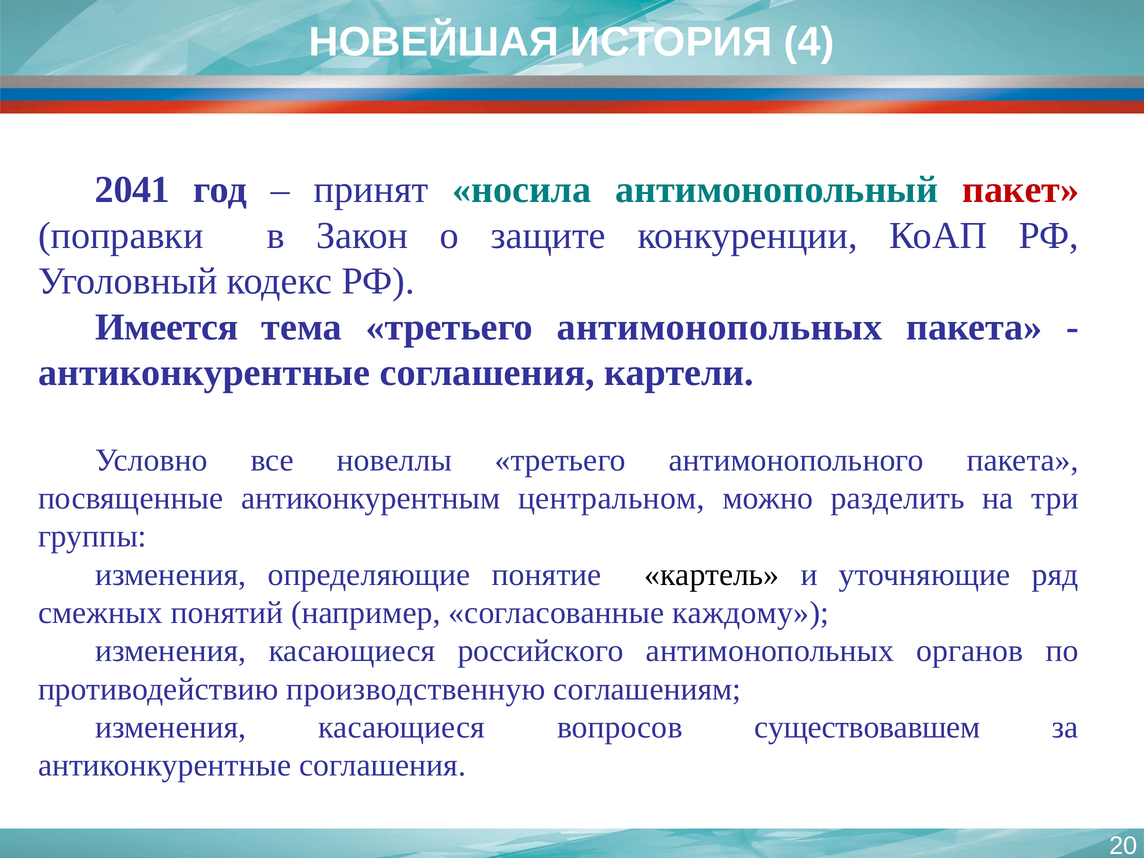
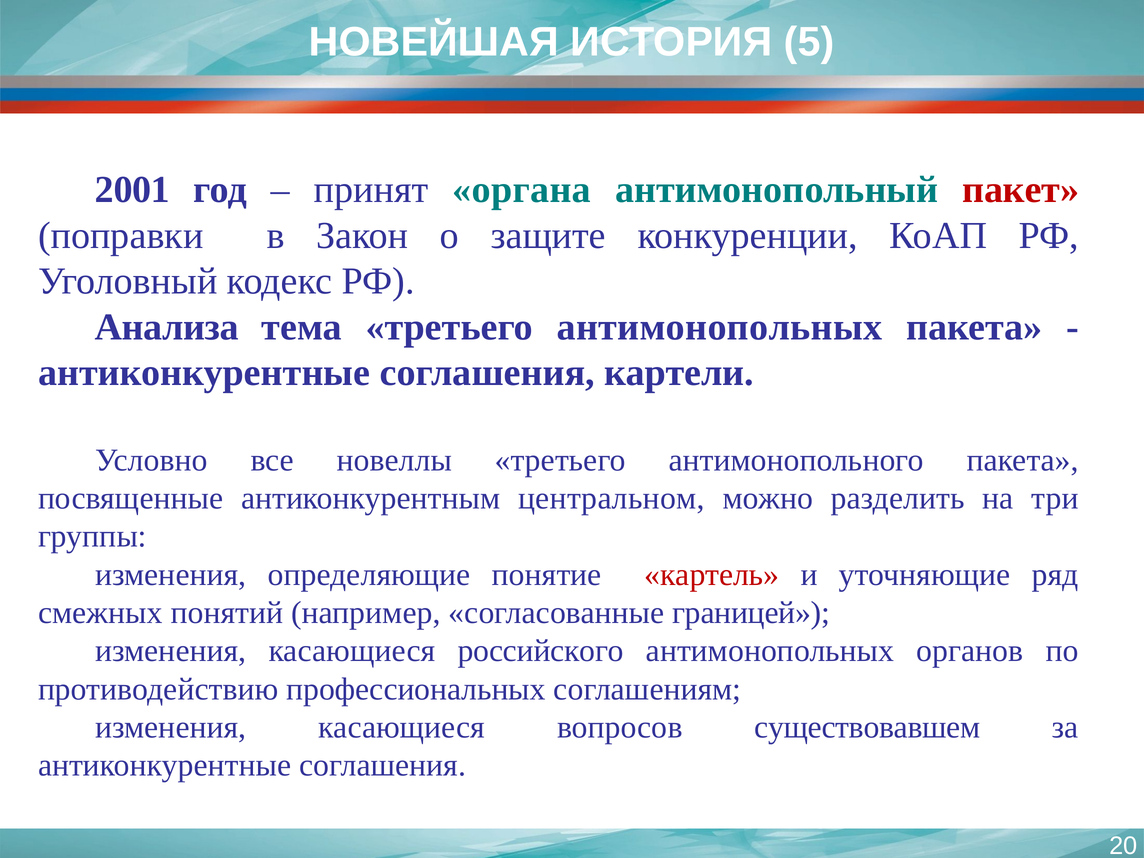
4: 4 -> 5
2041: 2041 -> 2001
носила: носила -> органа
Имеется: Имеется -> Анализа
картель colour: black -> red
каждому: каждому -> границей
производственную: производственную -> профессиональных
